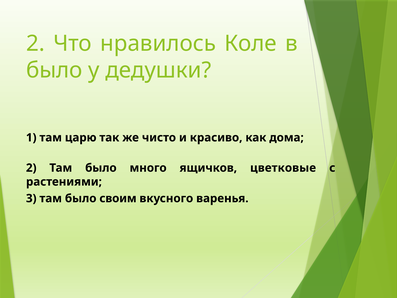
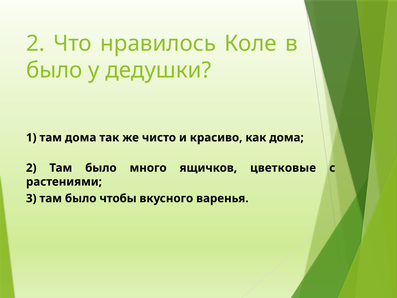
там царю: царю -> дома
своим: своим -> чтобы
